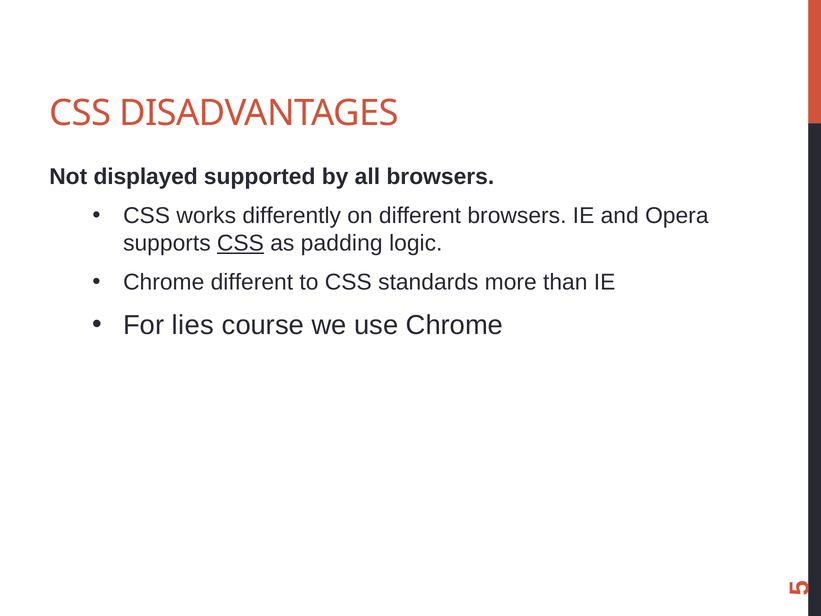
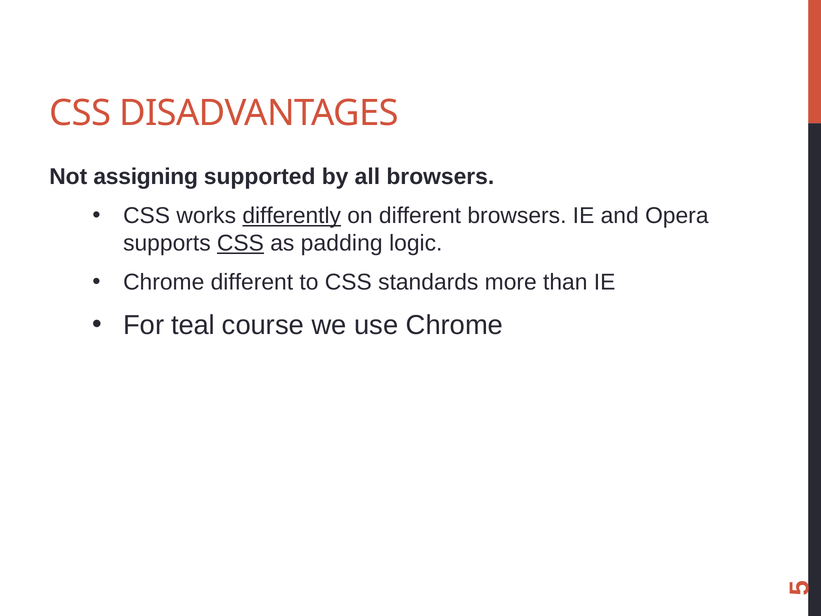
displayed: displayed -> assigning
differently underline: none -> present
lies: lies -> teal
